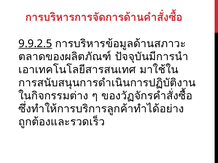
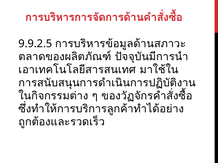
9.9.2.5 underline: present -> none
